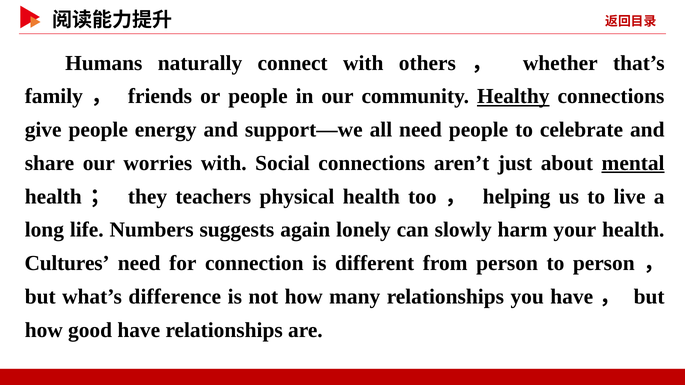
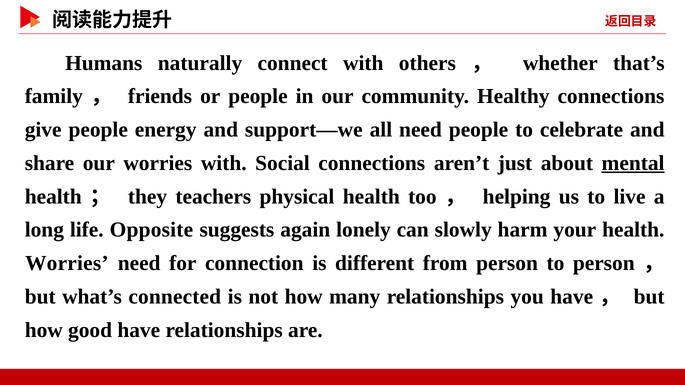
Healthy underline: present -> none
Numbers: Numbers -> Opposite
Cultures at (67, 263): Cultures -> Worries
difference: difference -> connected
